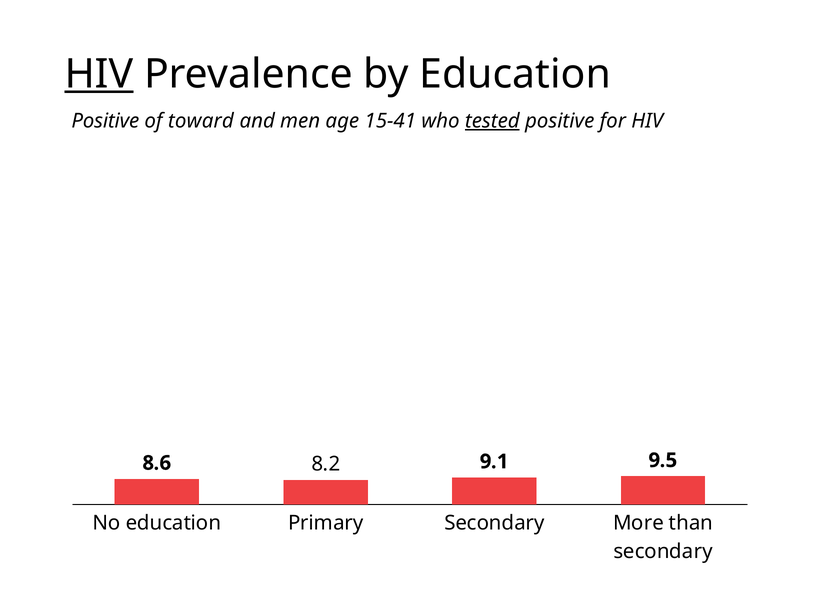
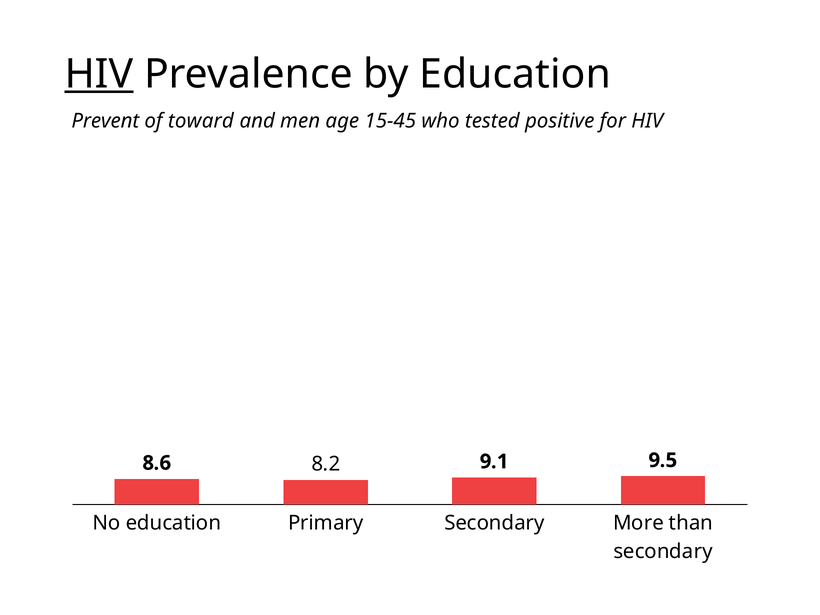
Positive at (105, 121): Positive -> Prevent
15-41: 15-41 -> 15-45
tested underline: present -> none
